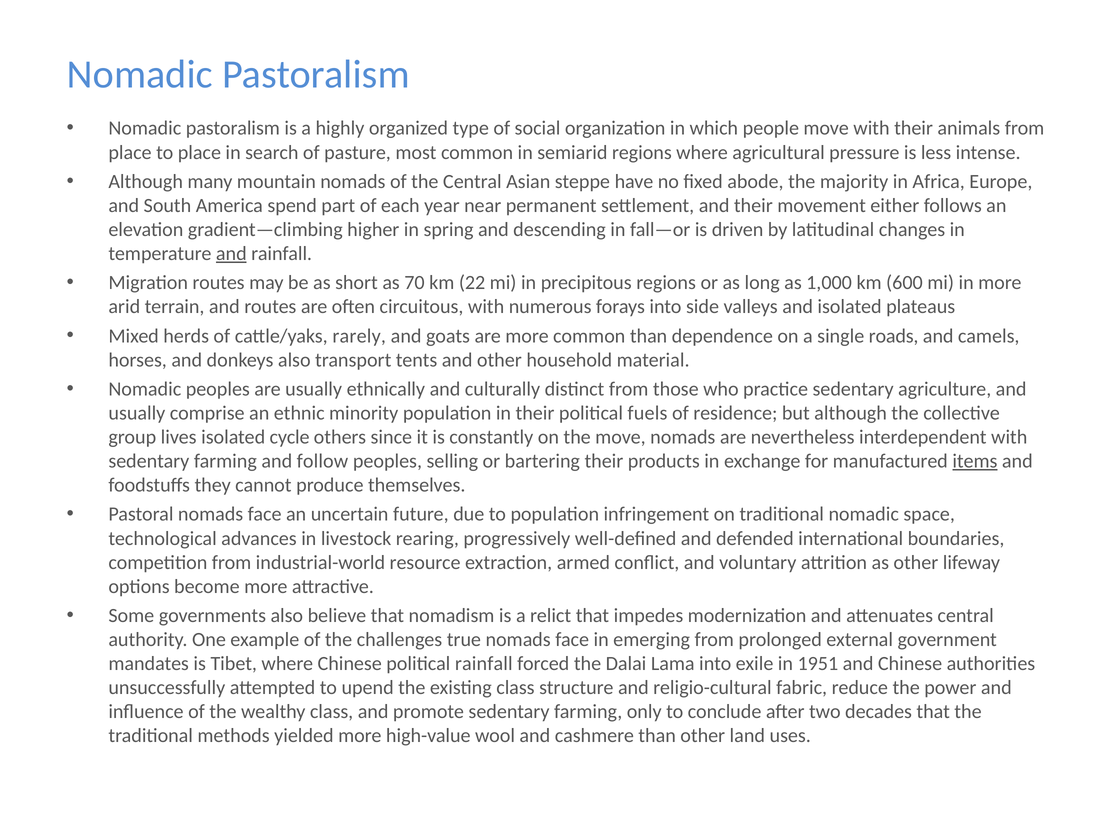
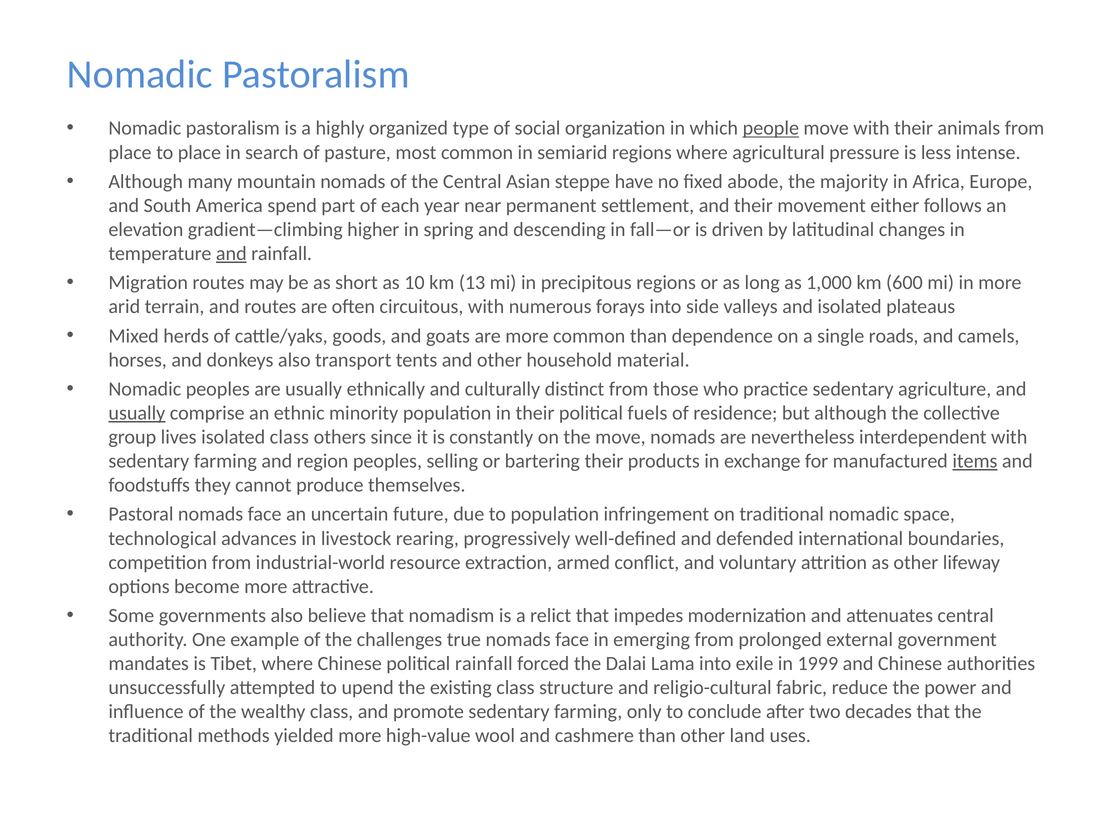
people underline: none -> present
70: 70 -> 10
22: 22 -> 13
rarely: rarely -> goods
usually at (137, 413) underline: none -> present
isolated cycle: cycle -> class
follow: follow -> region
1951: 1951 -> 1999
